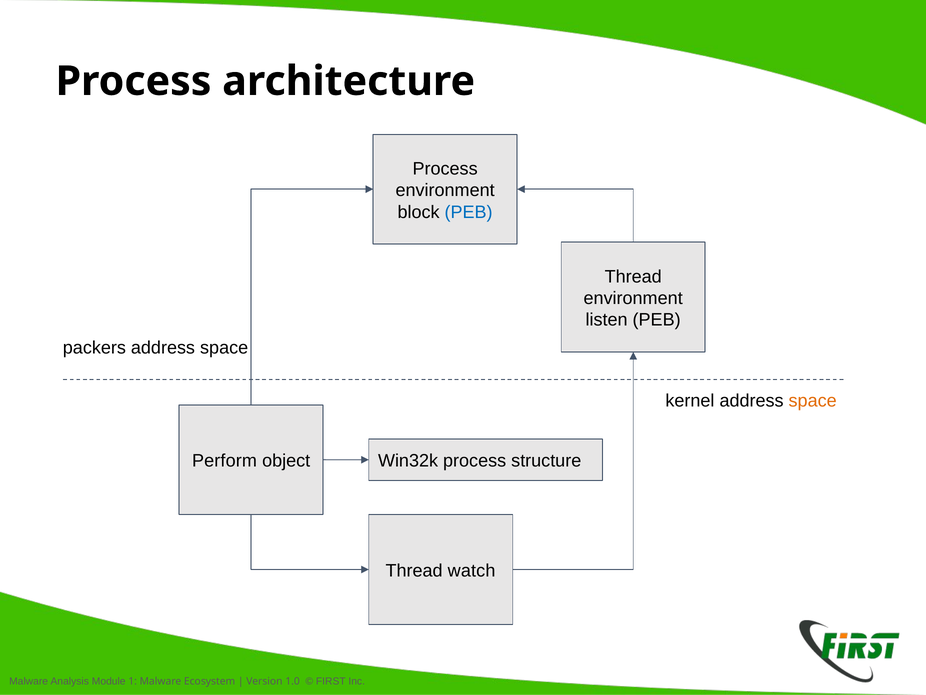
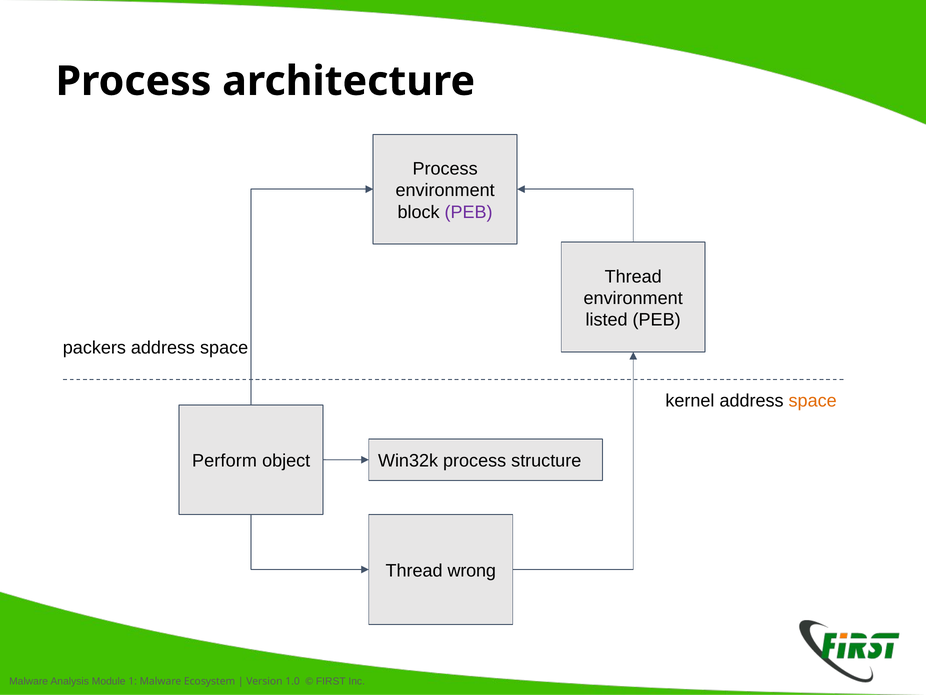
PEB at (469, 212) colour: blue -> purple
listen: listen -> listed
watch: watch -> wrong
